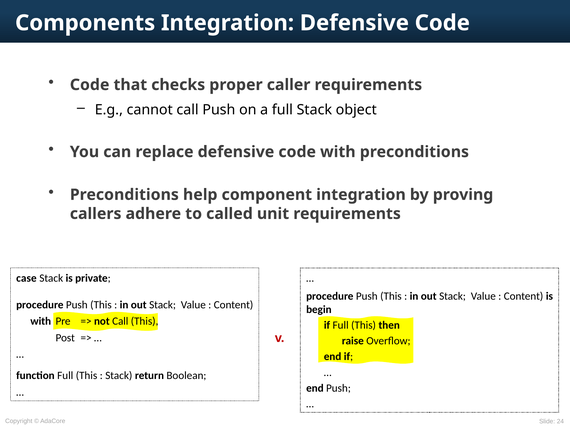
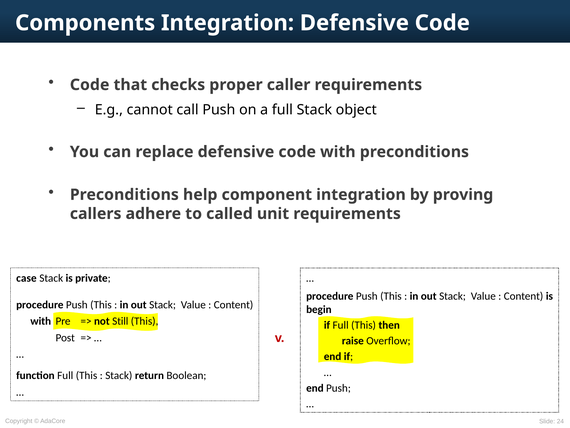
not Call: Call -> Still
